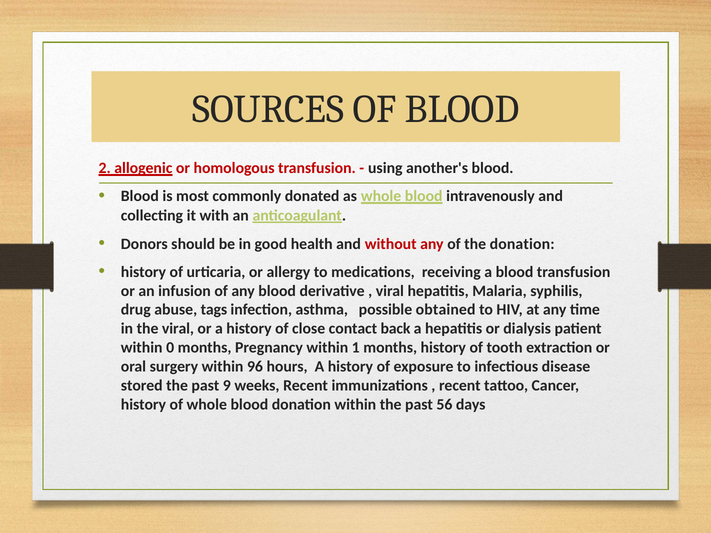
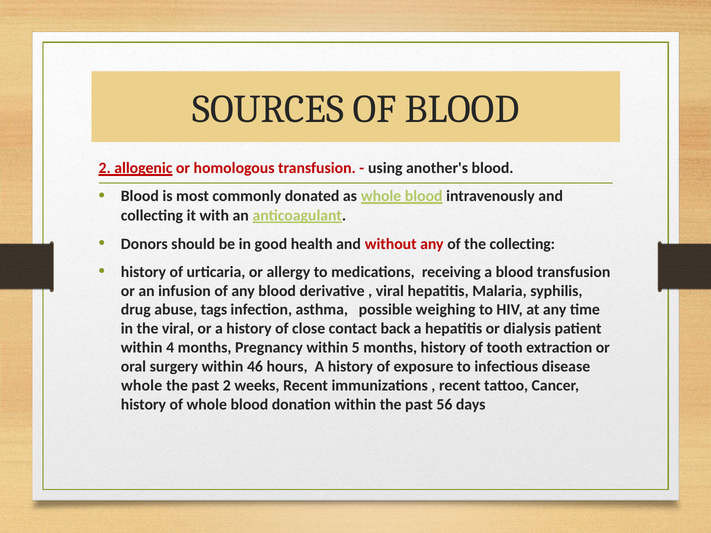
the donation: donation -> collecting
obtained: obtained -> weighing
0: 0 -> 4
1: 1 -> 5
96: 96 -> 46
stored at (142, 386): stored -> whole
past 9: 9 -> 2
